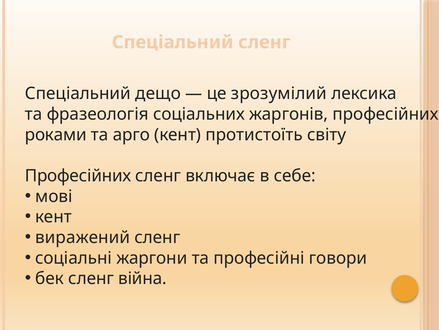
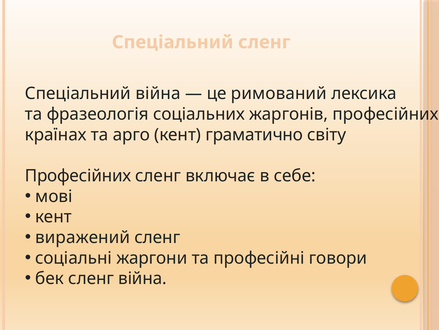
Спеціальний дещо: дещо -> війна
зрозумілий: зрозумілий -> римований
роками: роками -> країнах
протистоїть: протистоїть -> граматично
